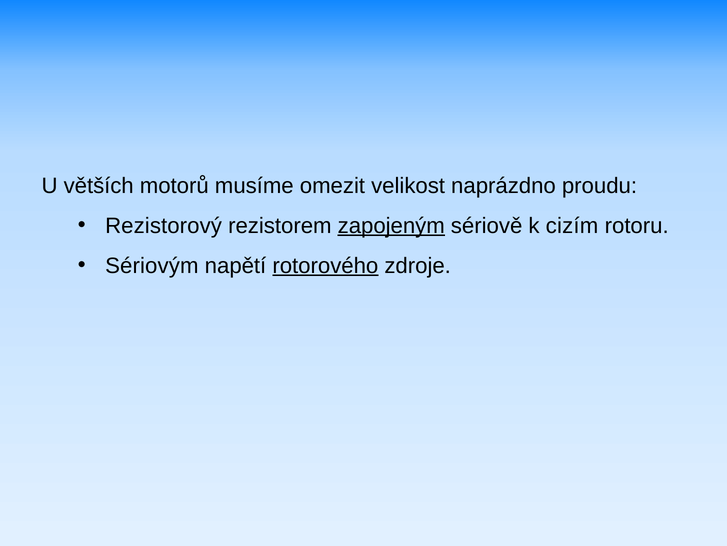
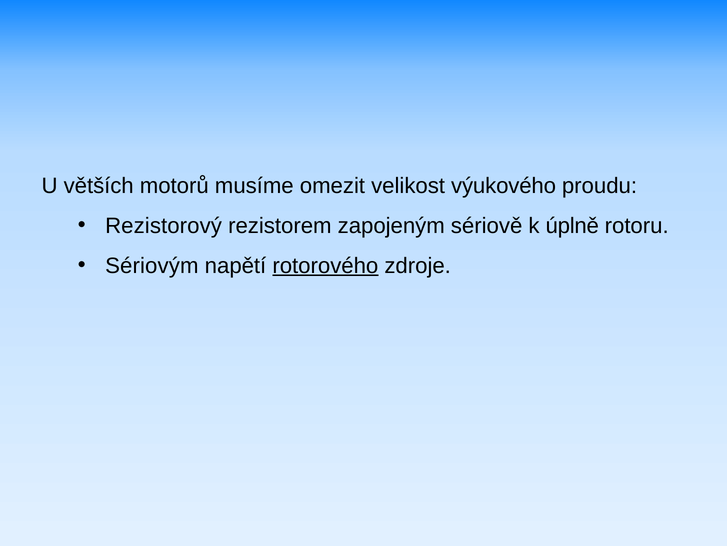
naprázdno: naprázdno -> výukového
zapojeným underline: present -> none
cizím: cizím -> úplně
